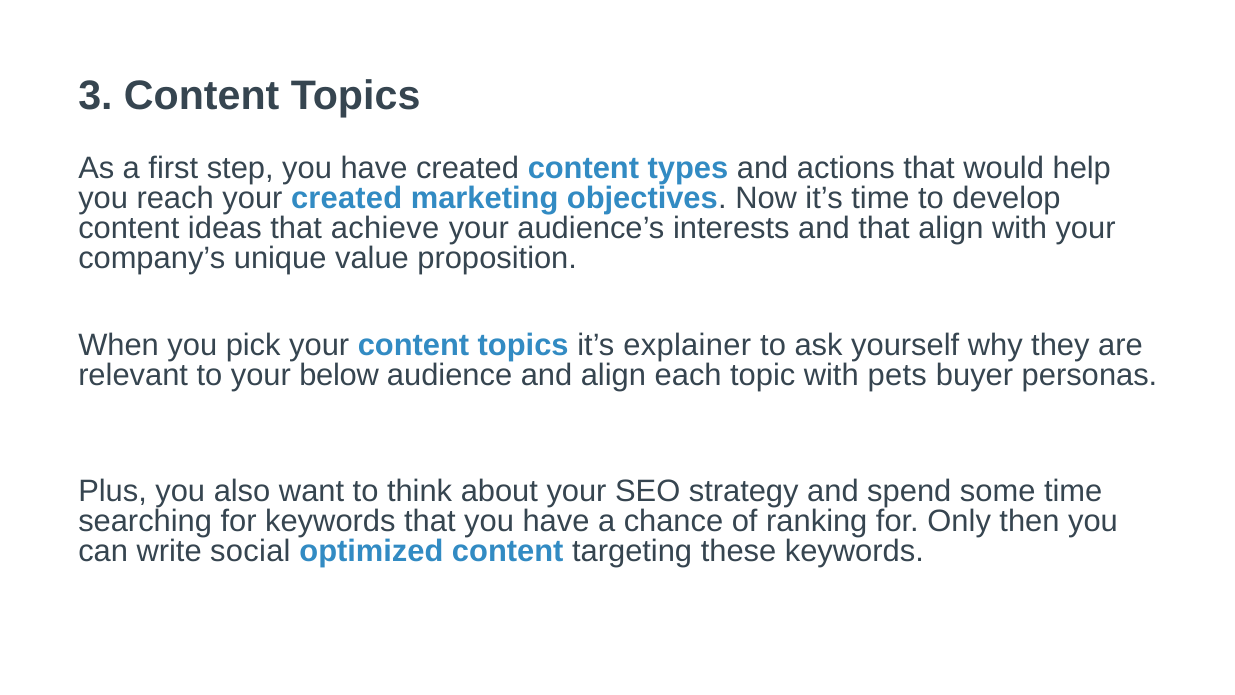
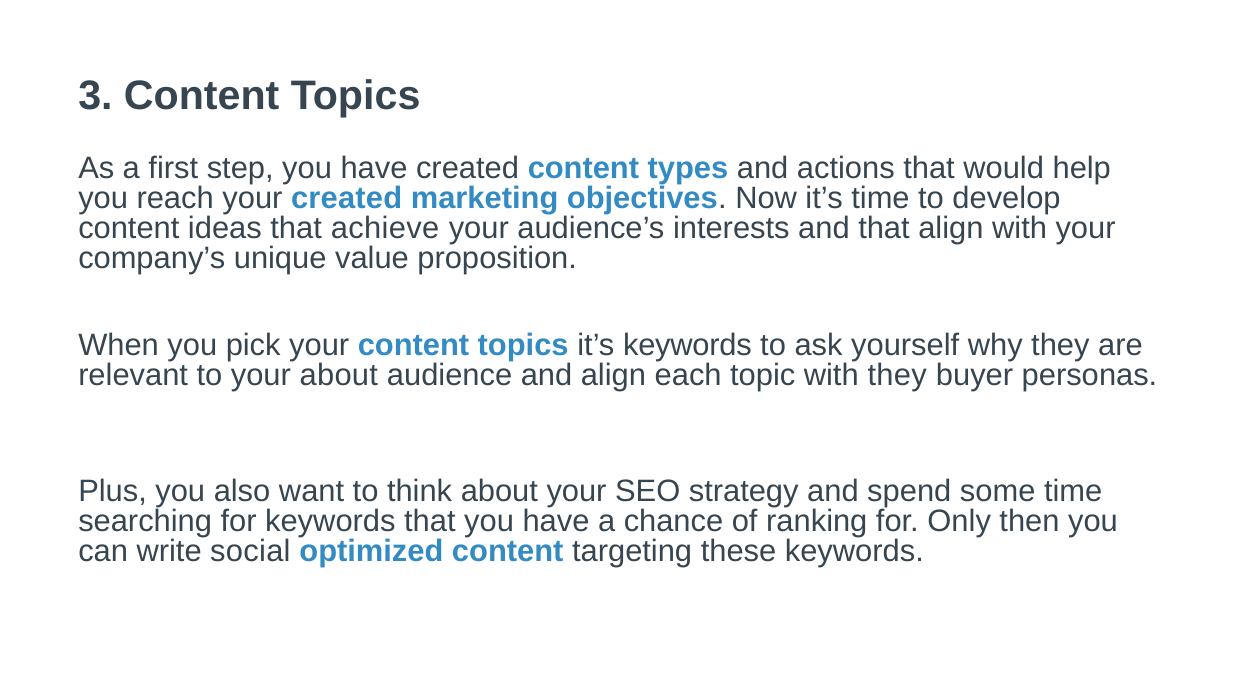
it’s explainer: explainer -> keywords
your below: below -> about
with pets: pets -> they
